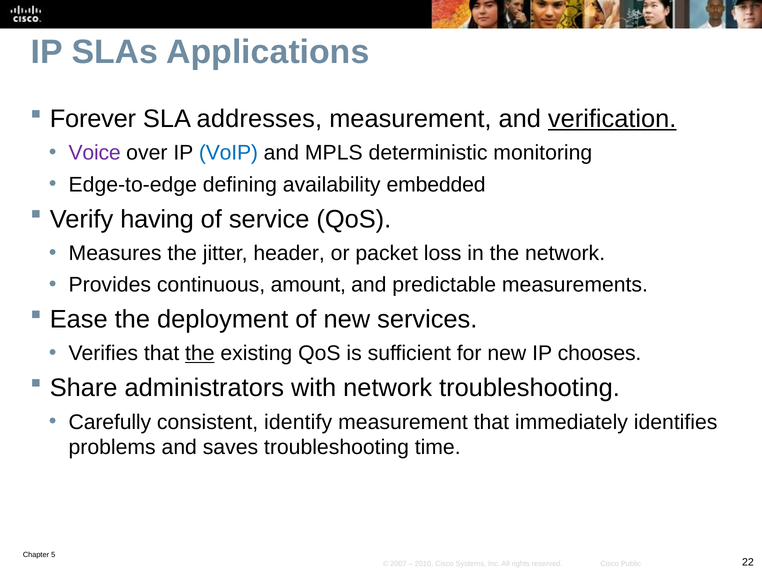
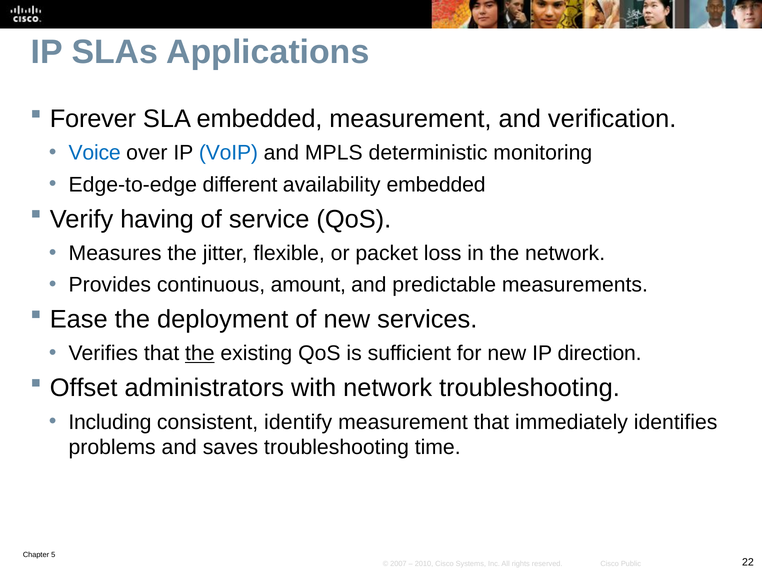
SLA addresses: addresses -> embedded
verification underline: present -> none
Voice colour: purple -> blue
defining: defining -> different
header: header -> flexible
chooses: chooses -> direction
Share: Share -> Offset
Carefully: Carefully -> Including
